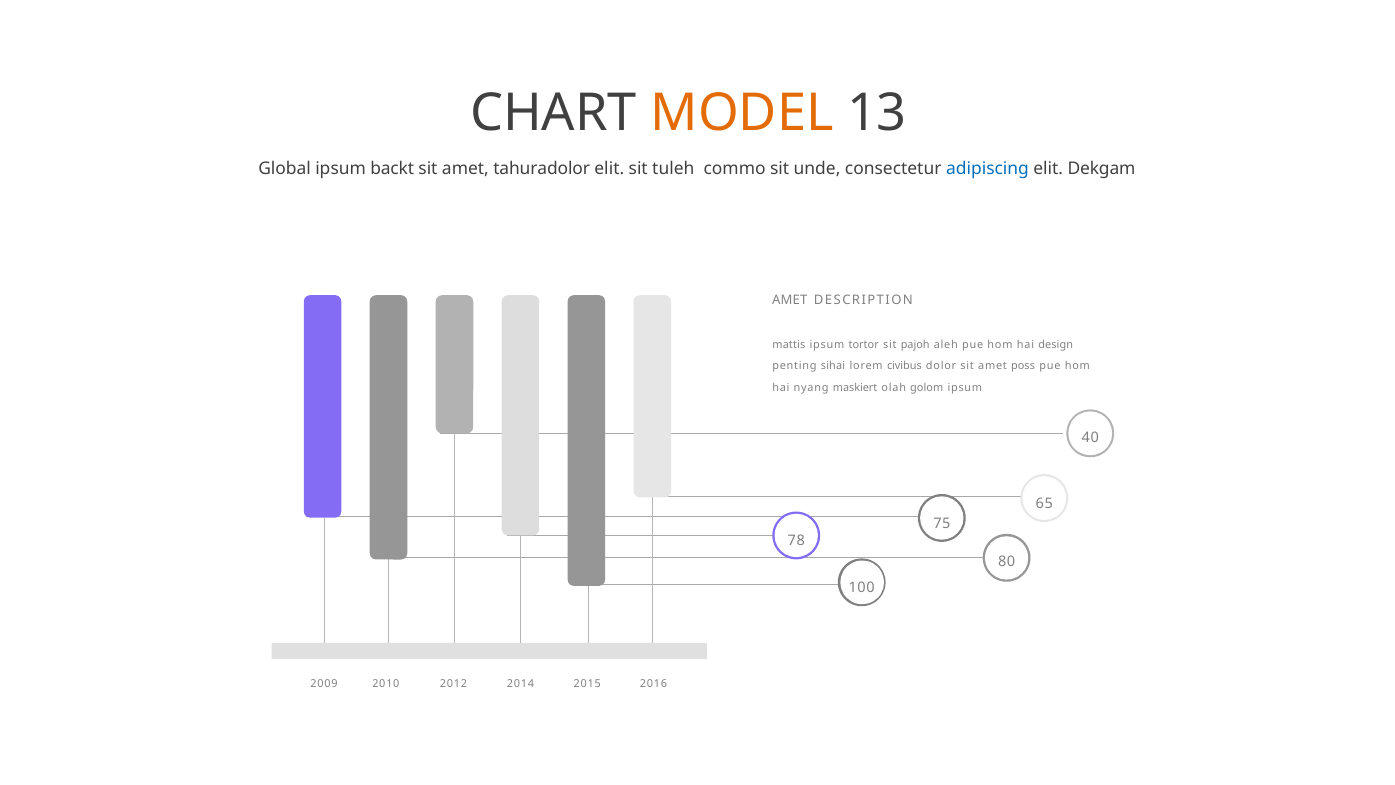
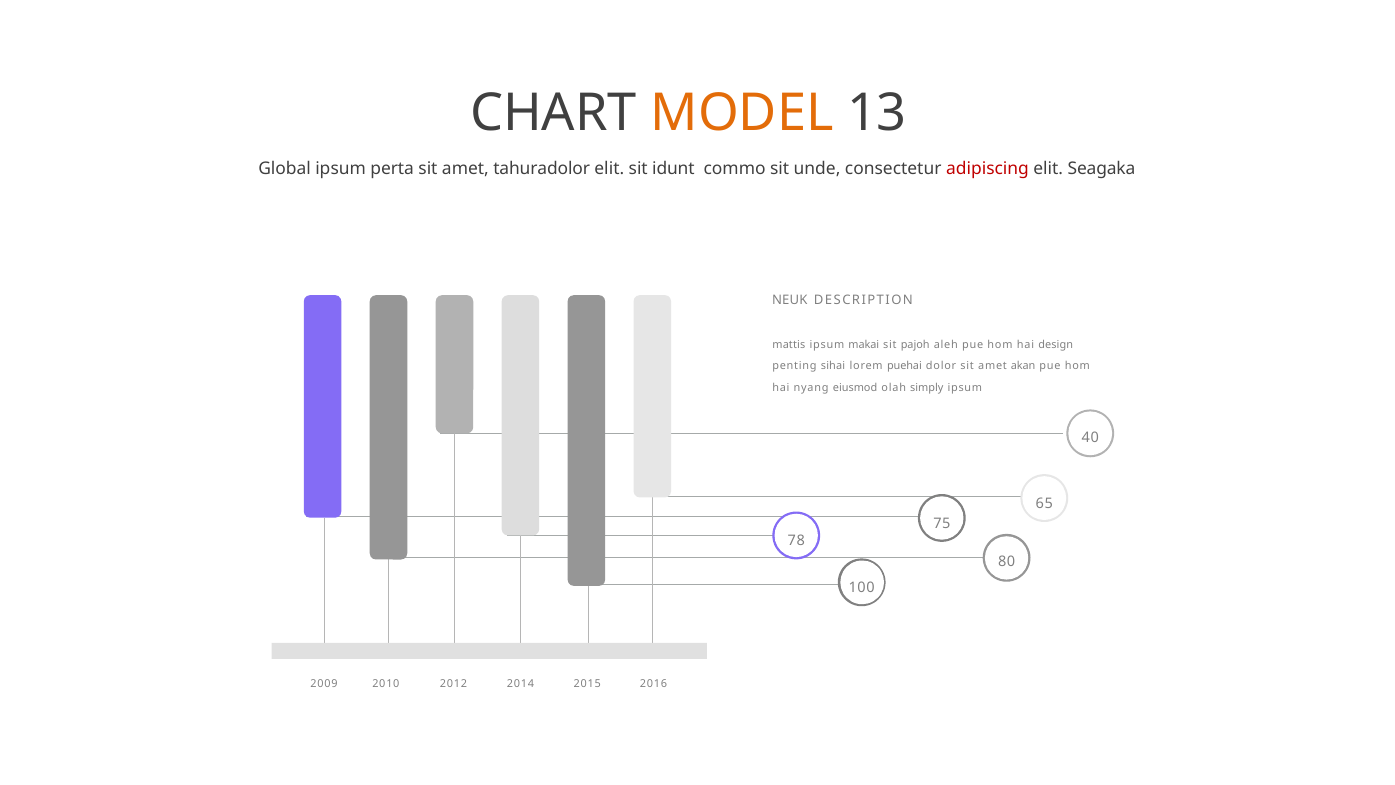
backt: backt -> perta
tuleh: tuleh -> idunt
adipiscing colour: blue -> red
Dekgam: Dekgam -> Seagaka
AMET at (790, 300): AMET -> NEUK
tortor: tortor -> makai
civibus: civibus -> puehai
poss: poss -> akan
maskiert: maskiert -> eiusmod
golom: golom -> simply
